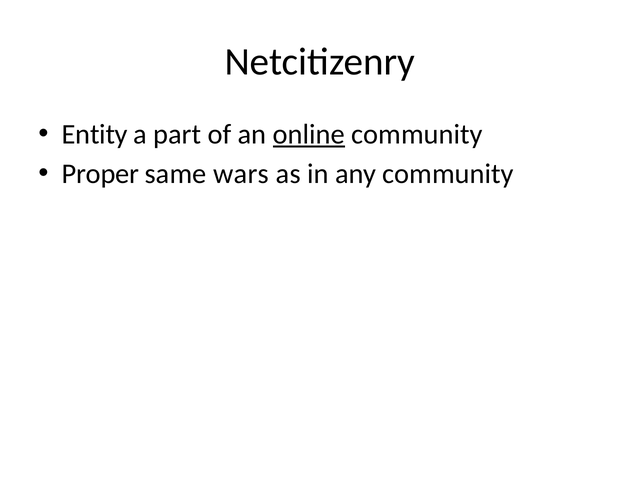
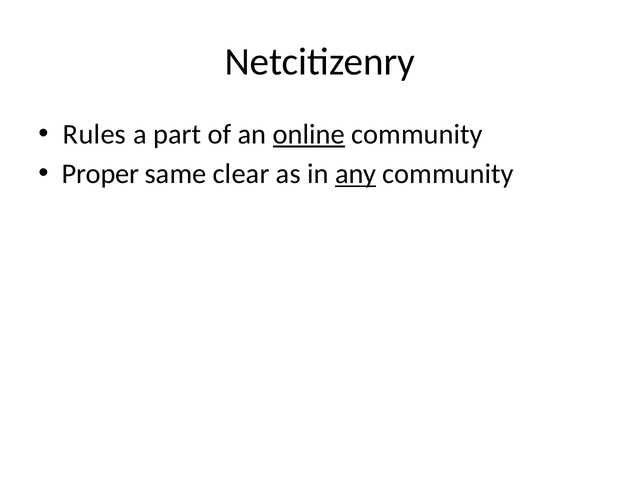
Entity: Entity -> Rules
wars: wars -> clear
any underline: none -> present
